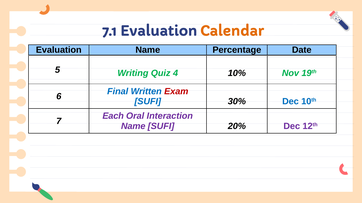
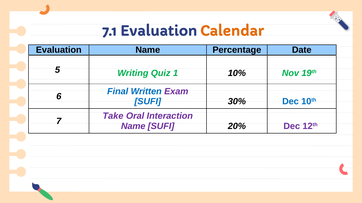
4: 4 -> 1
Exam colour: red -> purple
Each: Each -> Take
